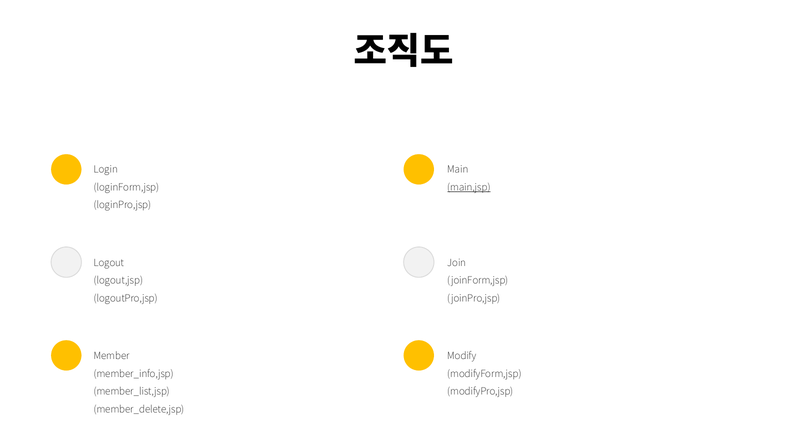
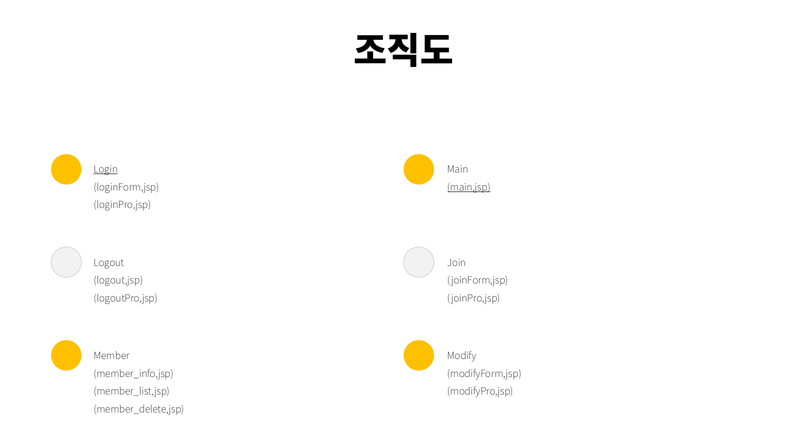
Login underline: none -> present
